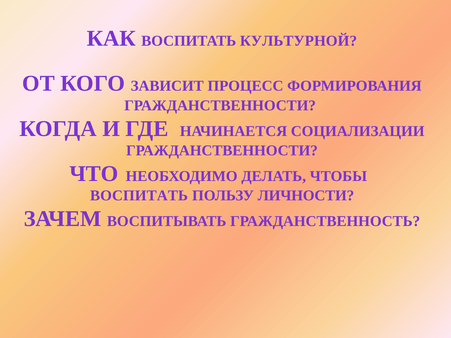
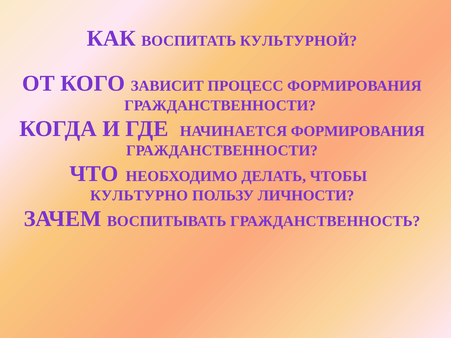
НАЧИНАЕТСЯ СОЦИАЛИЗАЦИИ: СОЦИАЛИЗАЦИИ -> ФОРМИРОВАНИЯ
ВОСПИТАТЬ at (139, 196): ВОСПИТАТЬ -> КУЛЬТУРНО
